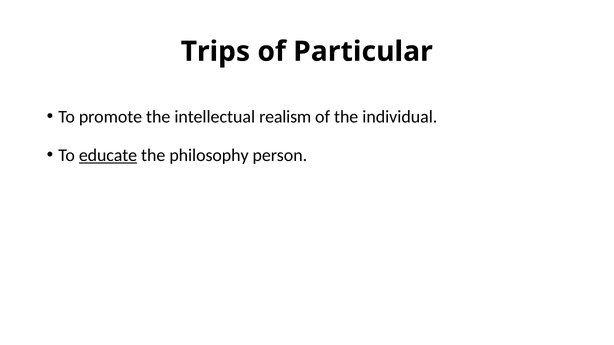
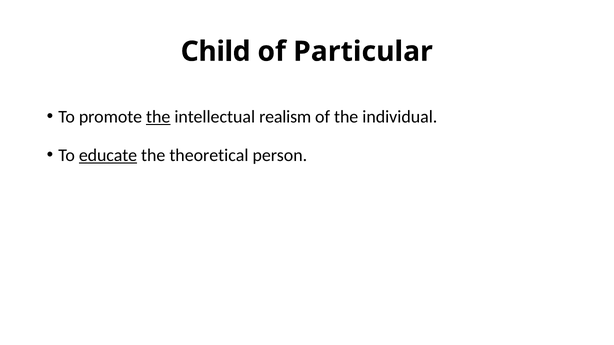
Trips: Trips -> Child
the at (158, 117) underline: none -> present
philosophy: philosophy -> theoretical
